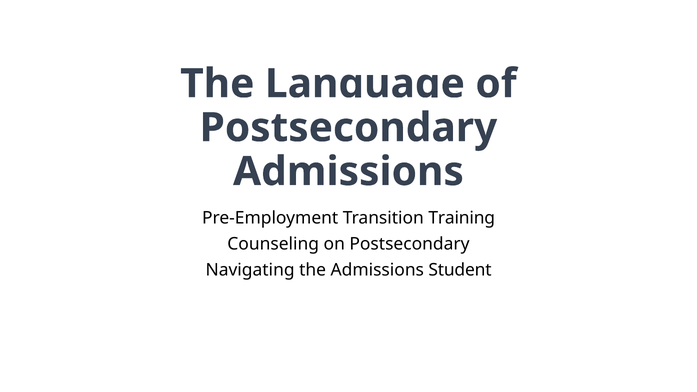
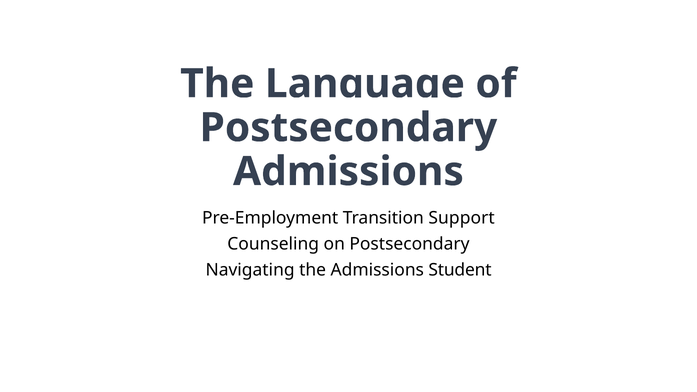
Training: Training -> Support
